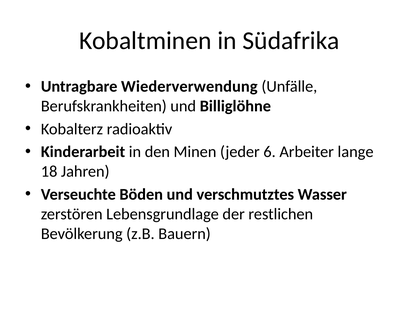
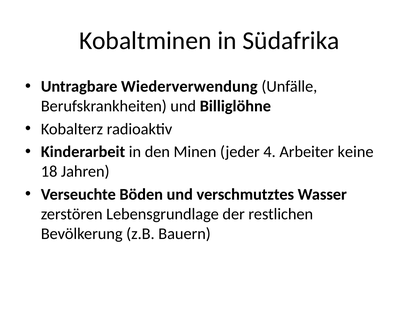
6: 6 -> 4
lange: lange -> keine
